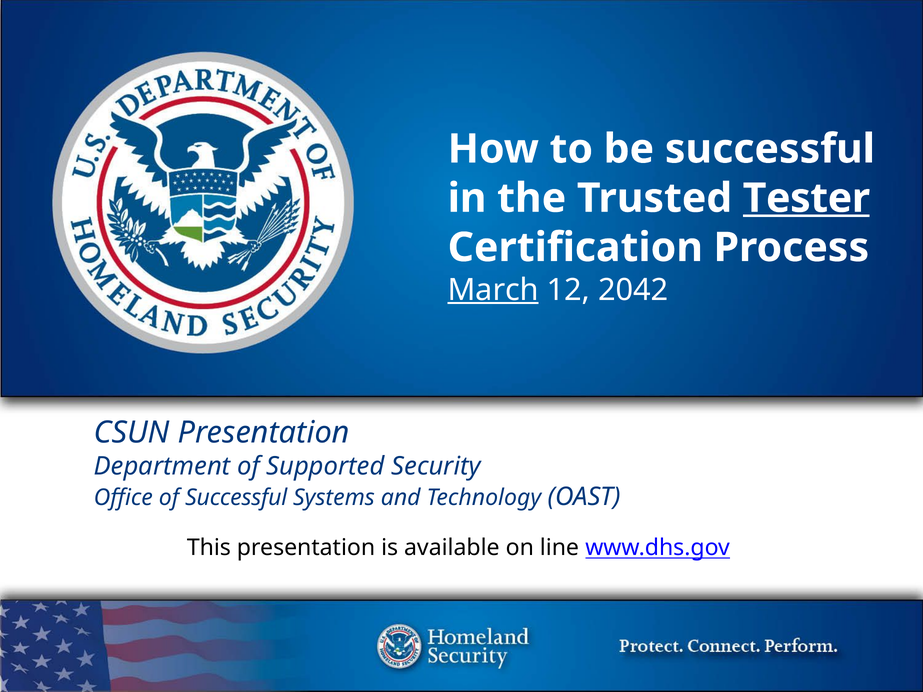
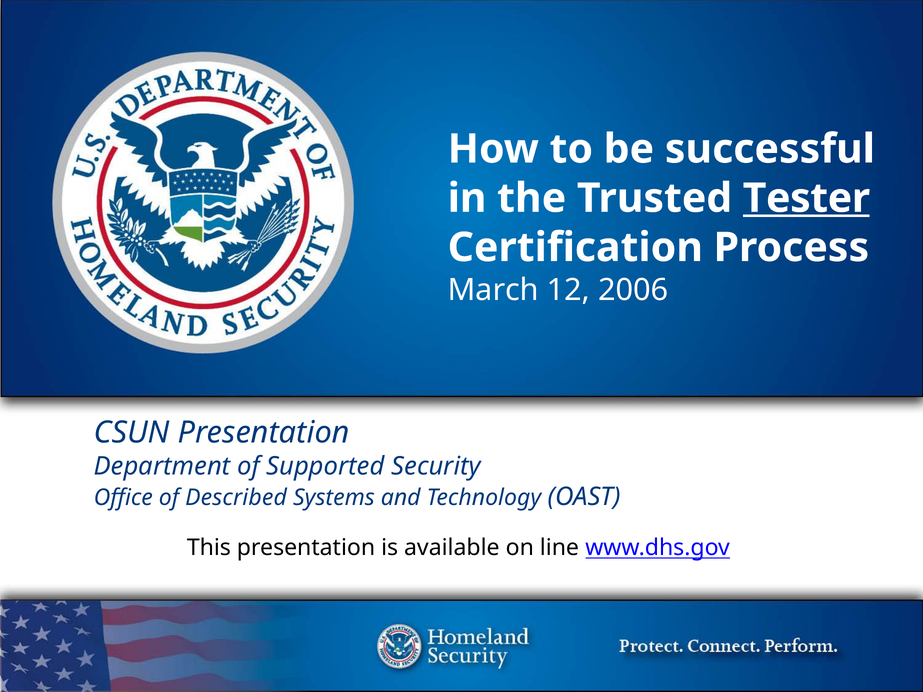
March underline: present -> none
2042: 2042 -> 2006
of Successful: Successful -> Described
